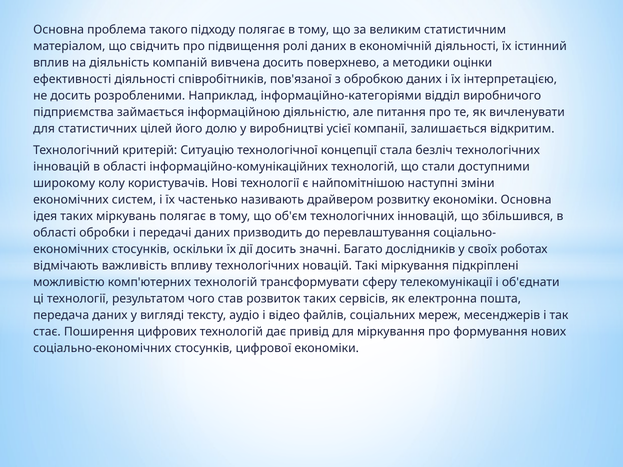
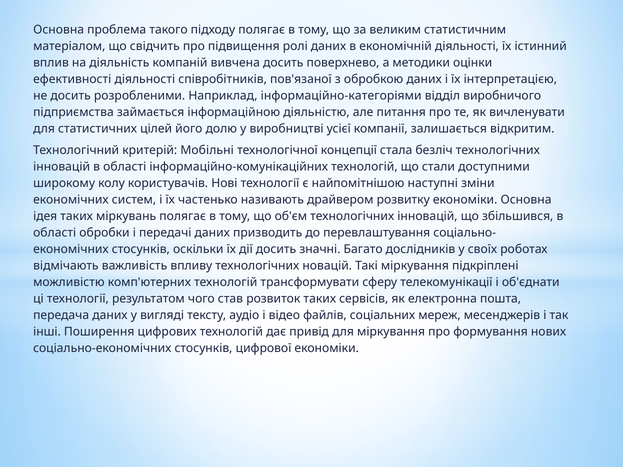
Ситуацію: Ситуацію -> Мобільні
стає: стає -> інші
